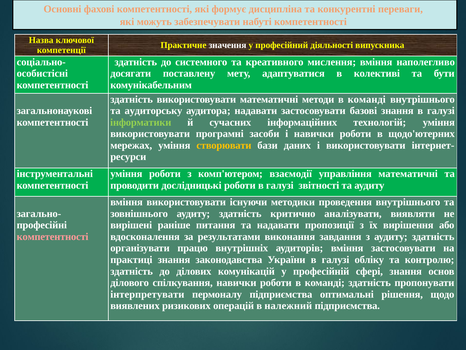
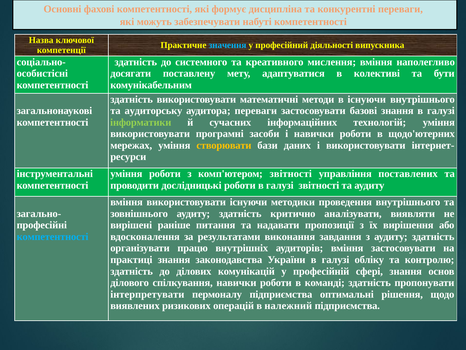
значення colour: white -> light blue
методи в команді: команді -> існуючи
аудитора надавати: надавати -> переваги
комп'ютером взаємодії: взаємодії -> звітності
управління математичні: математичні -> поставлених
компетентності at (53, 236) colour: pink -> light blue
